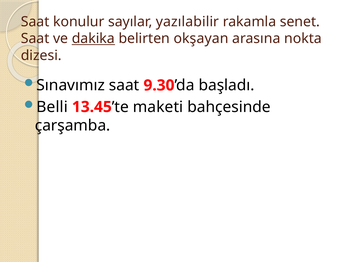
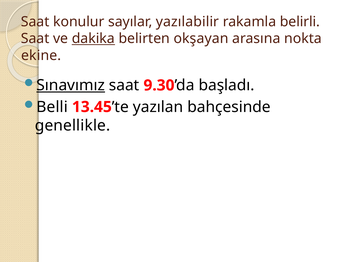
senet: senet -> belirli
dizesi: dizesi -> ekine
Sınavımız underline: none -> present
maketi: maketi -> yazılan
çarşamba: çarşamba -> genellikle
